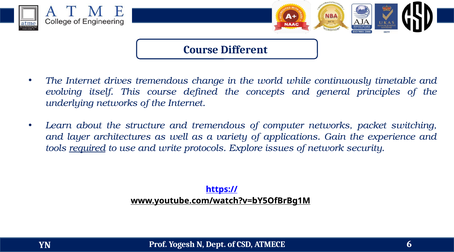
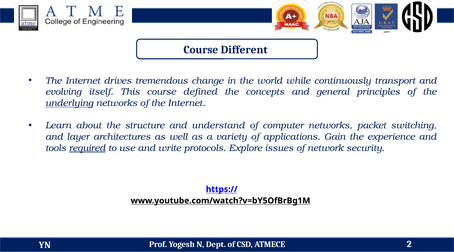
timetable: timetable -> transport
underlying underline: none -> present
and tremendous: tremendous -> understand
6: 6 -> 2
